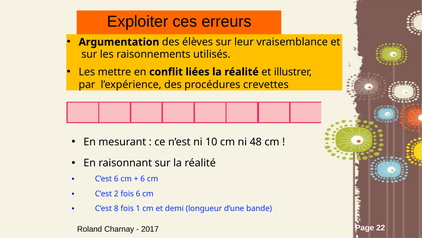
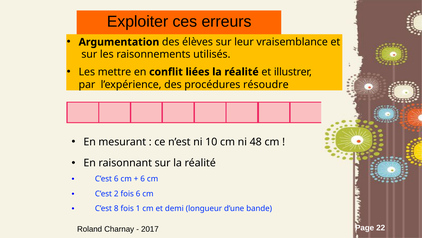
crevettes: crevettes -> résoudre
